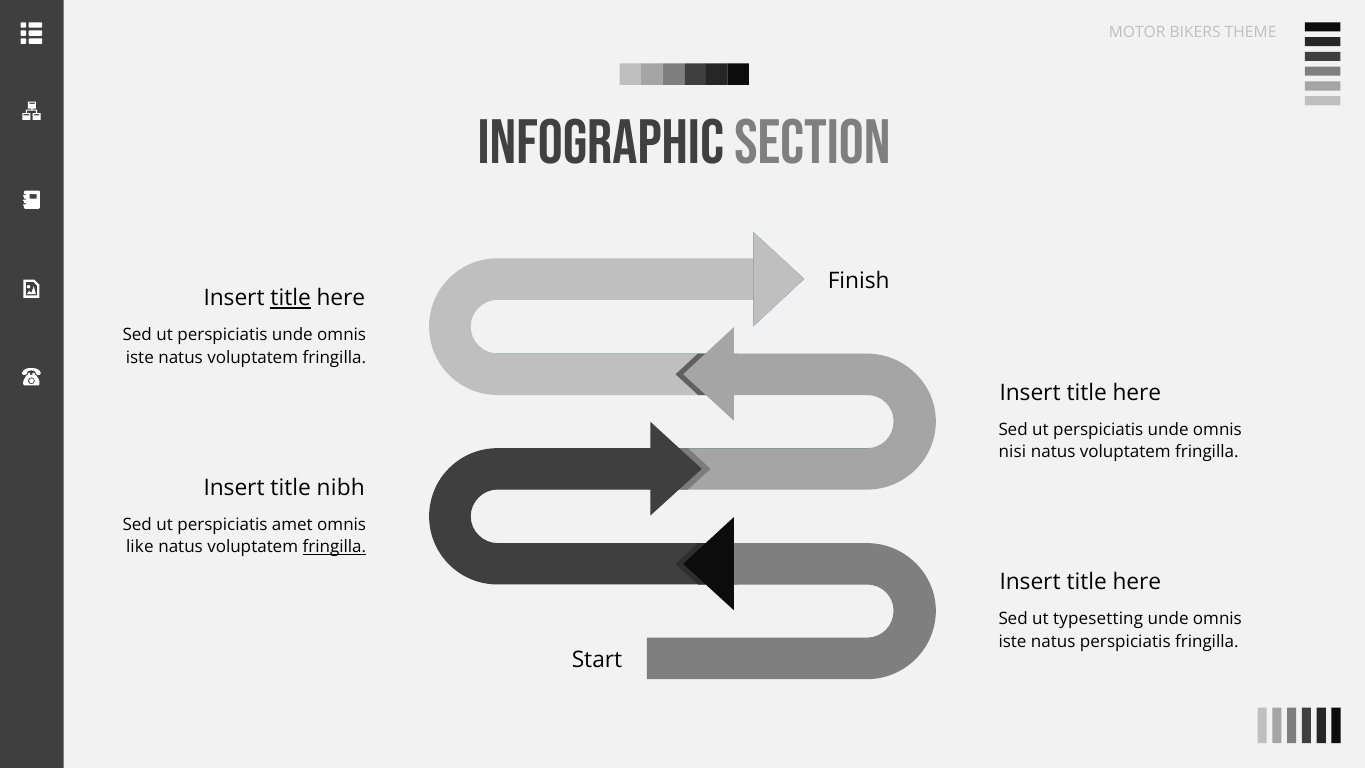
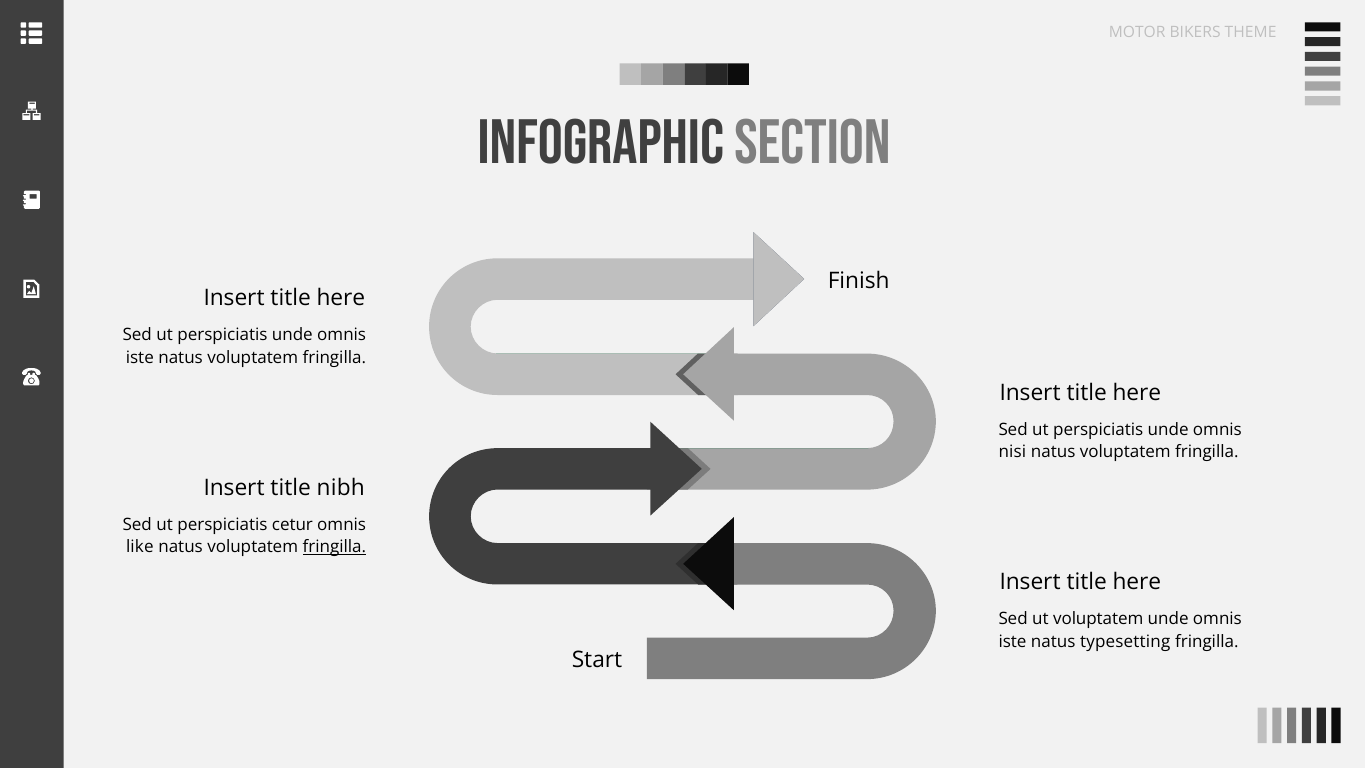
title at (291, 298) underline: present -> none
amet: amet -> cetur
ut typesetting: typesetting -> voluptatem
natus perspiciatis: perspiciatis -> typesetting
